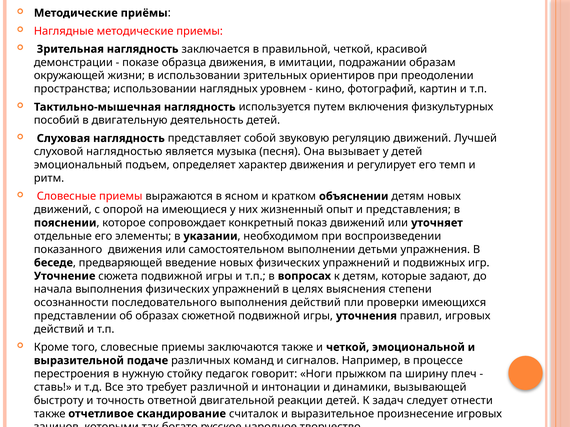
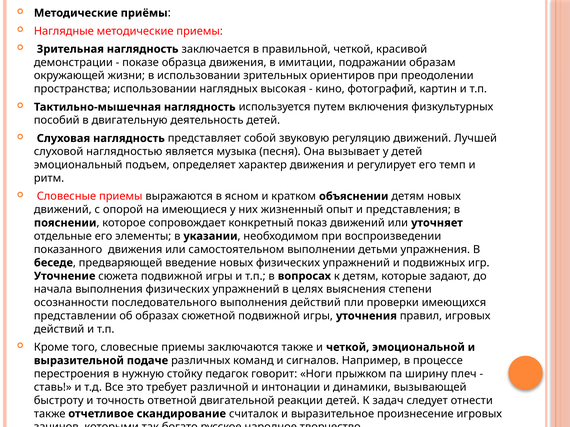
уровнем: уровнем -> высокая
